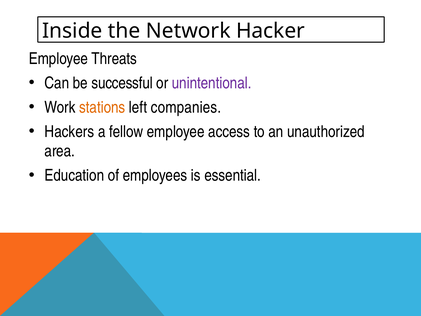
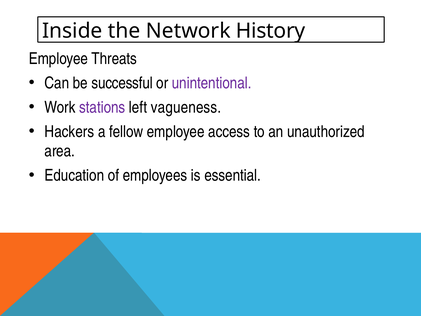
Hacker: Hacker -> History
stations colour: orange -> purple
companies: companies -> vagueness
